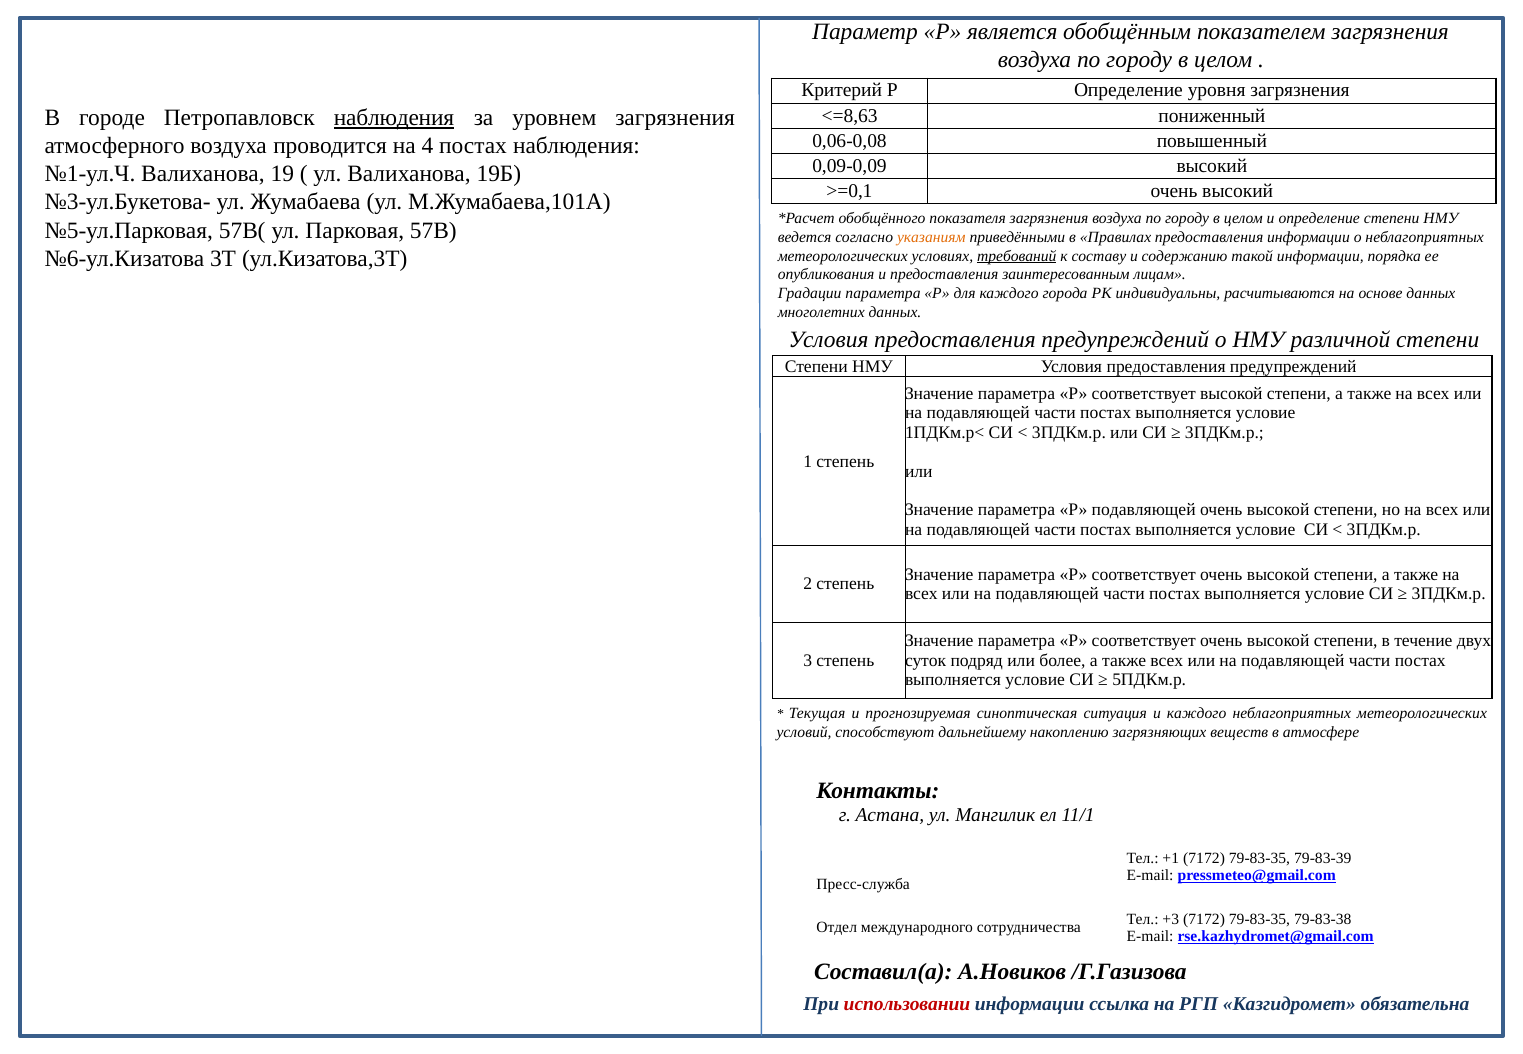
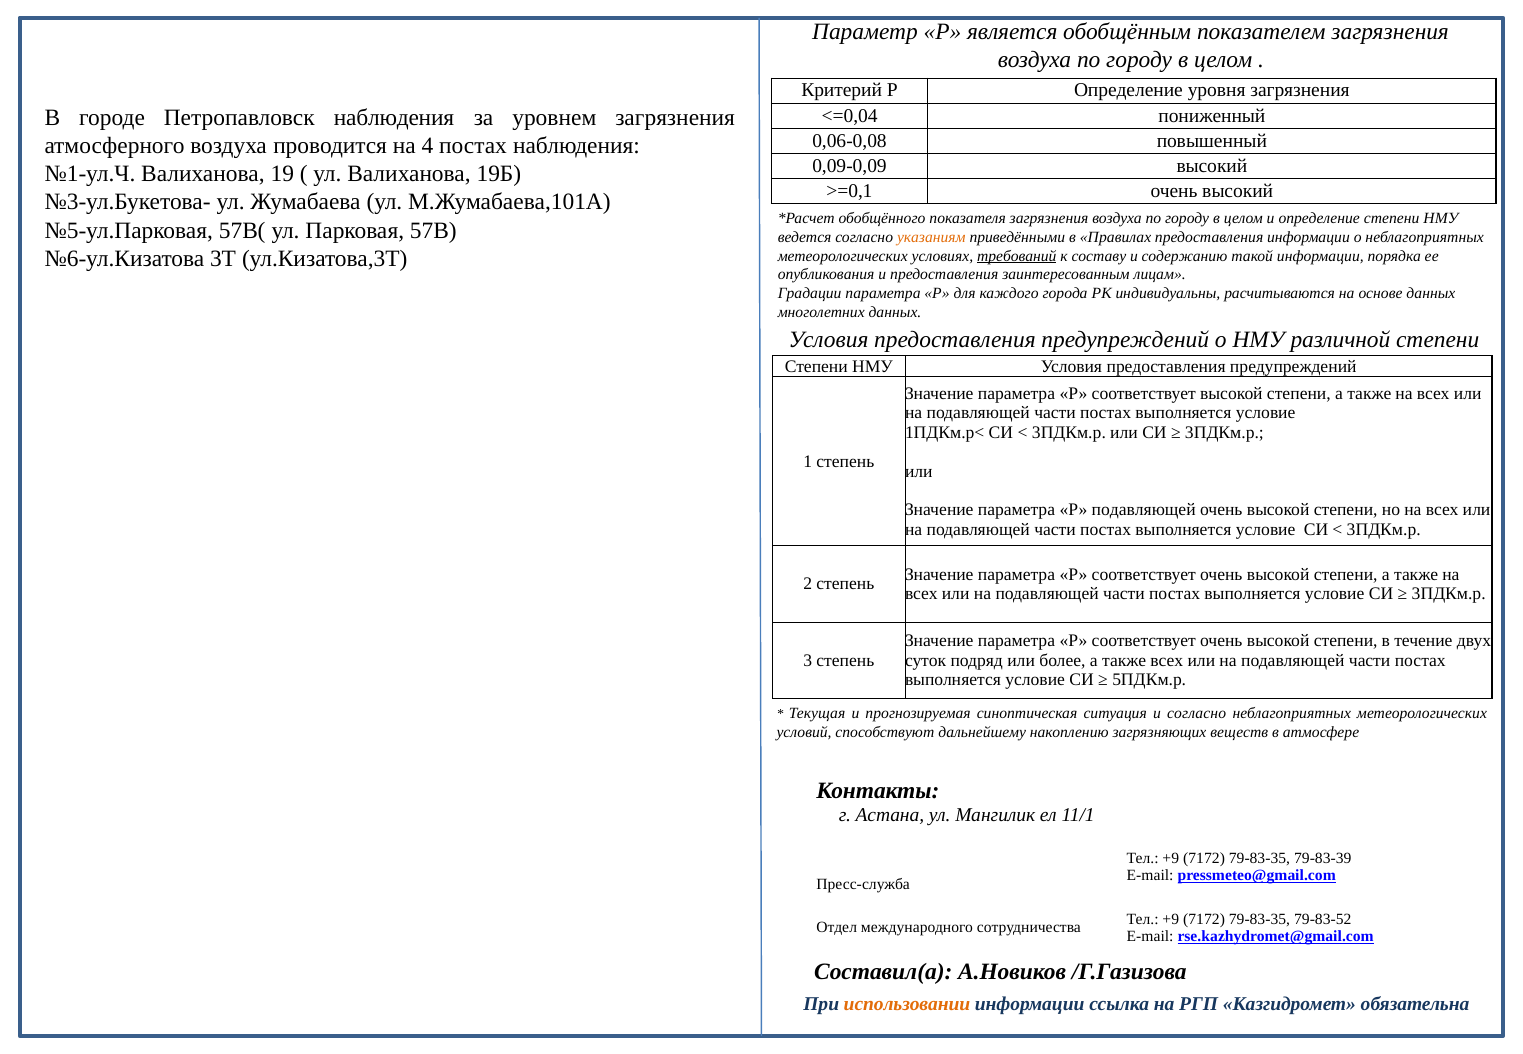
<=8,63: <=8,63 -> <=0,04
наблюдения at (394, 118) underline: present -> none
и каждого: каждого -> согласно
+1 at (1171, 858): +1 -> +9
+3 at (1171, 919): +3 -> +9
79-83-38: 79-83-38 -> 79-83-52
использовании colour: red -> orange
